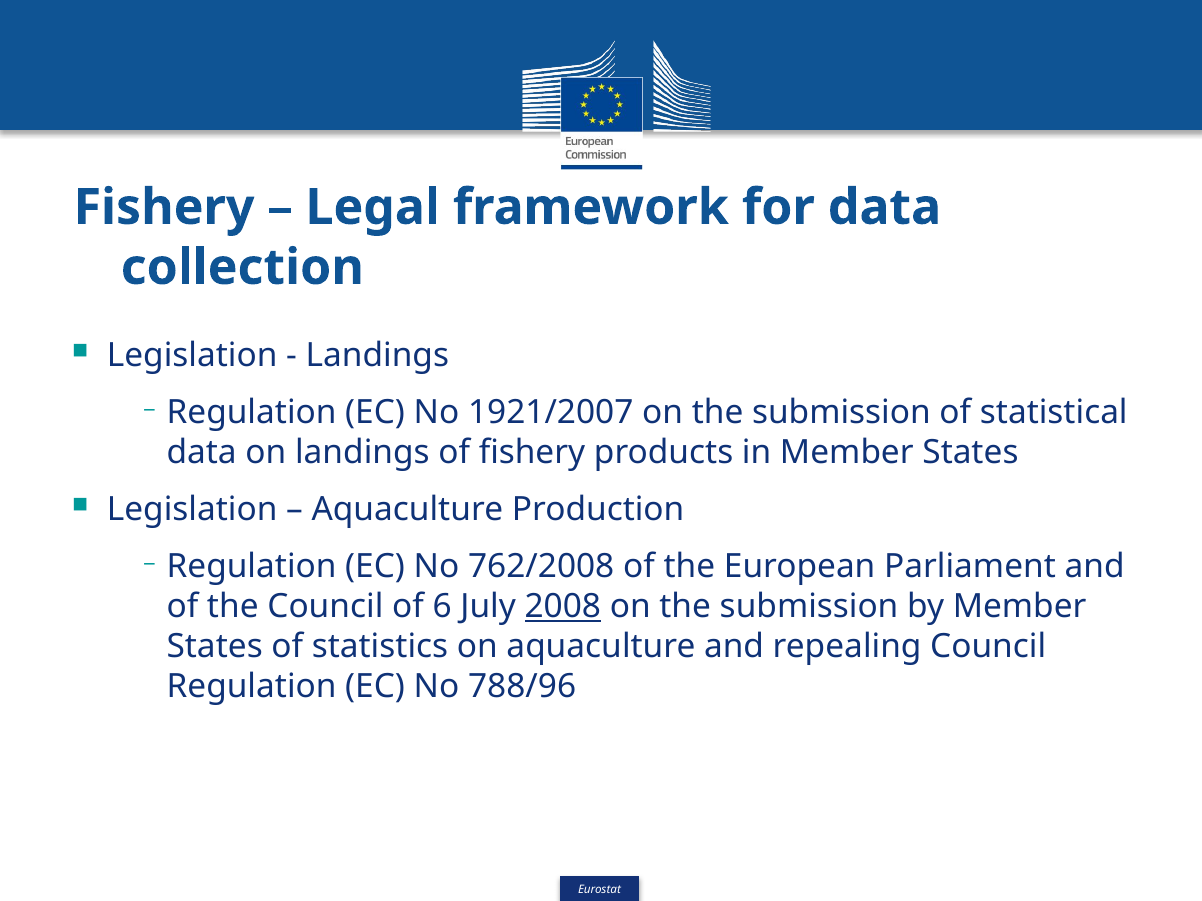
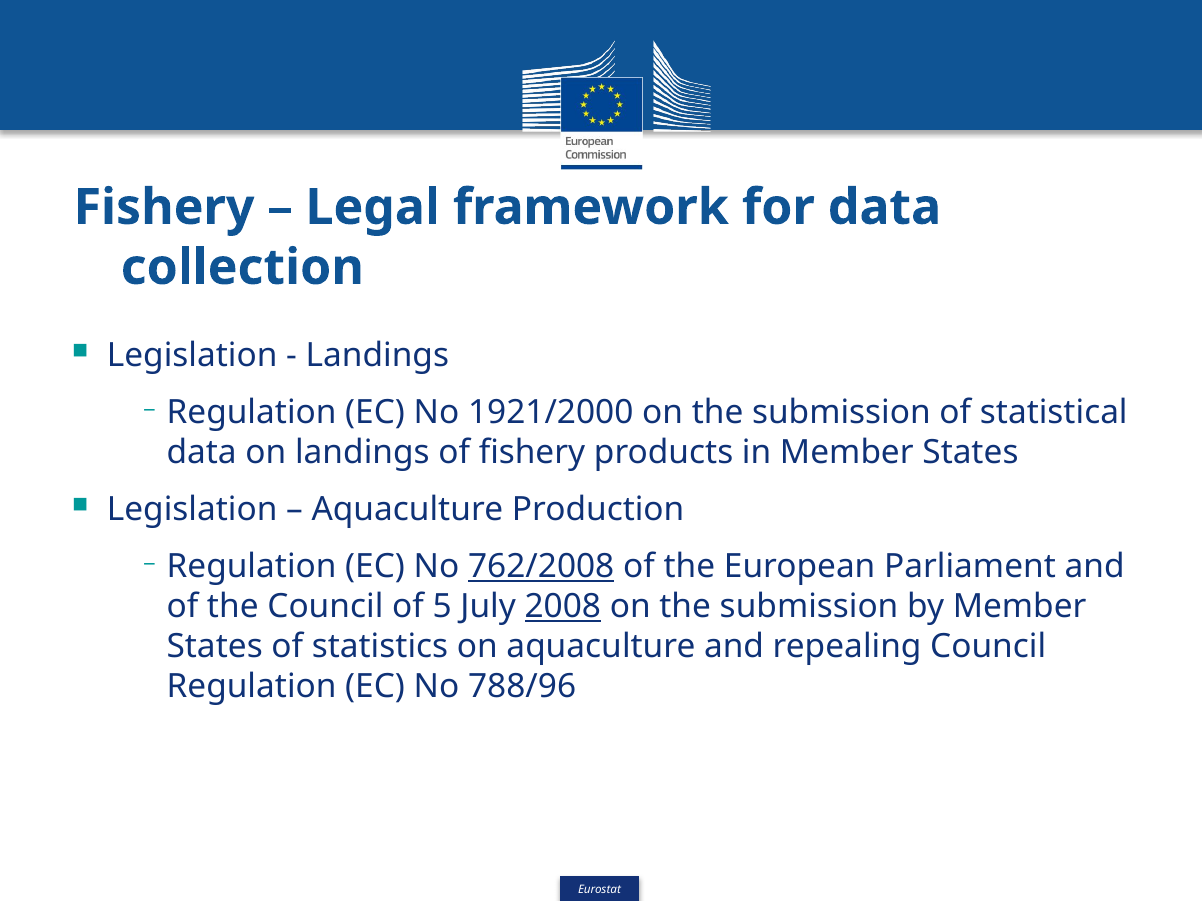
1921/2007: 1921/2007 -> 1921/2000
762/2008 underline: none -> present
6: 6 -> 5
